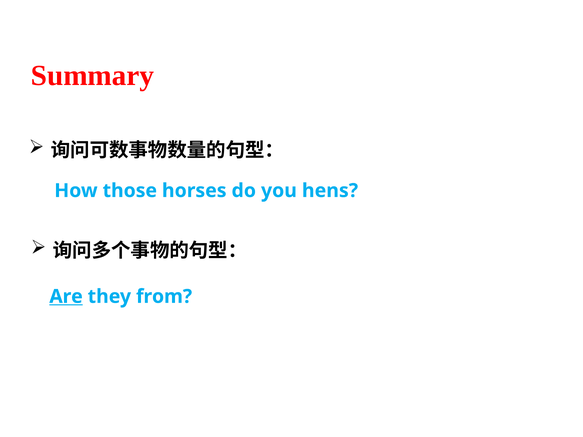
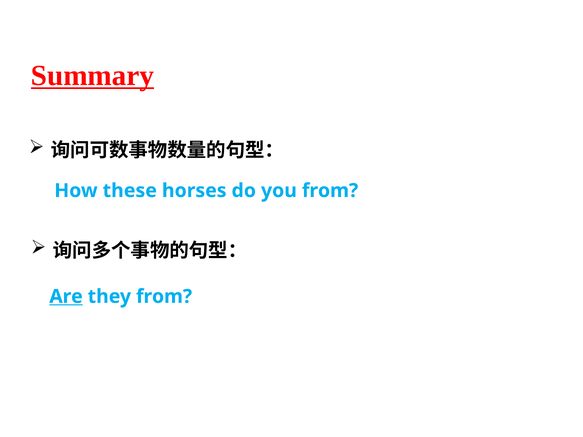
Summary underline: none -> present
those: those -> these
you hens: hens -> from
